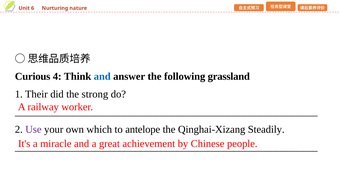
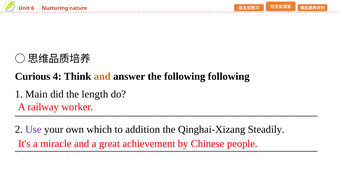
and at (102, 76) colour: blue -> orange
following grassland: grassland -> following
Their: Their -> Main
strong: strong -> length
antelope: antelope -> addition
